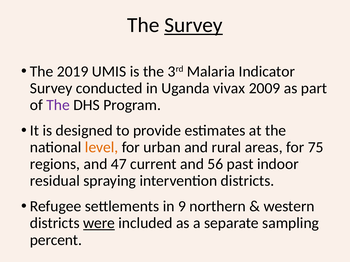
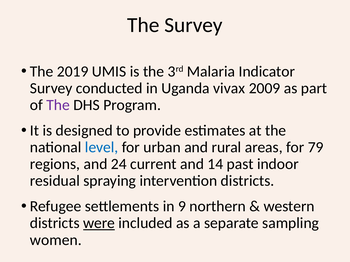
Survey at (193, 25) underline: present -> none
level colour: orange -> blue
75: 75 -> 79
47: 47 -> 24
56: 56 -> 14
percent: percent -> women
